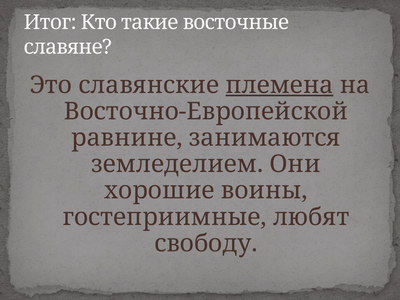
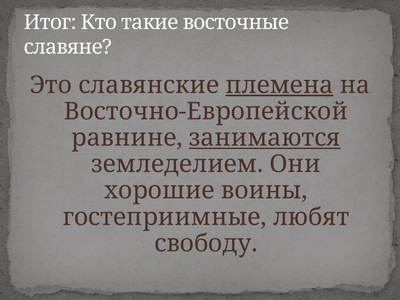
занимаются underline: none -> present
